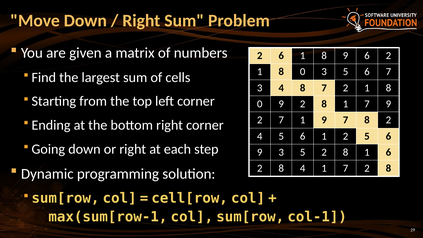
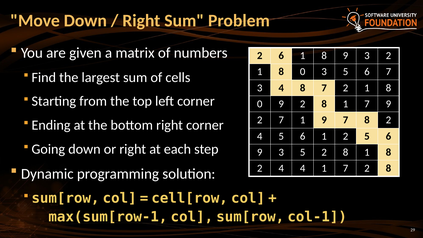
8 9 6: 6 -> 3
8 1 6: 6 -> 8
8 at (281, 168): 8 -> 4
